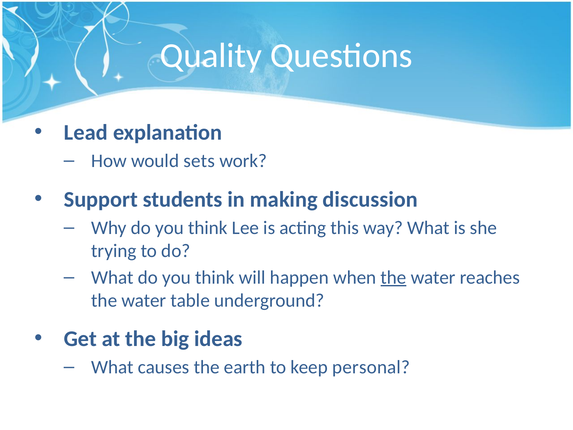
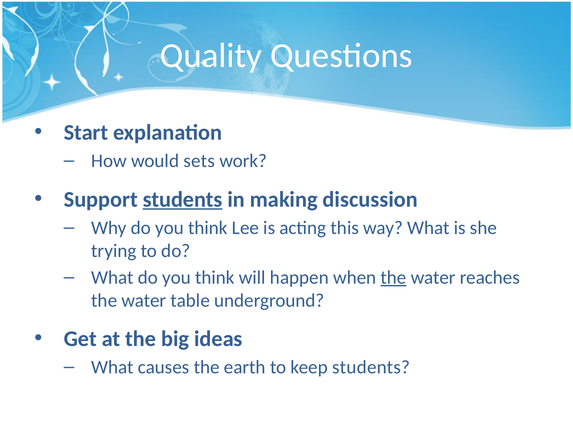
Lead: Lead -> Start
students at (183, 199) underline: none -> present
keep personal: personal -> students
